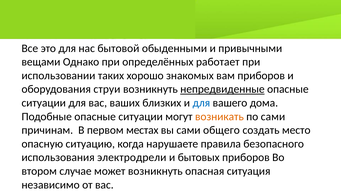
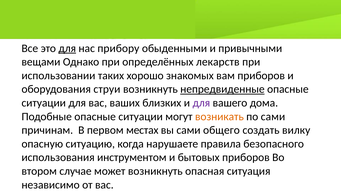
для at (67, 48) underline: none -> present
бытовой: бытовой -> прибору
работает: работает -> лекарств
для at (201, 103) colour: blue -> purple
место: место -> вилку
электродрели: электродрели -> инструментом
